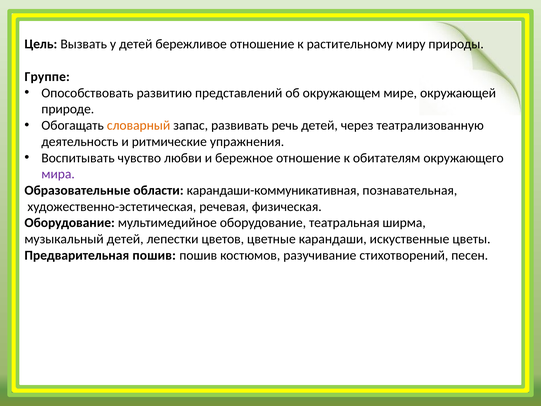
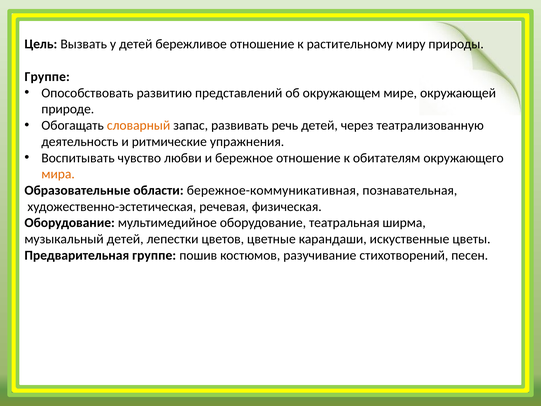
мира colour: purple -> orange
карандаши-коммуникативная: карандаши-коммуникативная -> бережное-коммуникативная
Предварительная пошив: пошив -> группе
